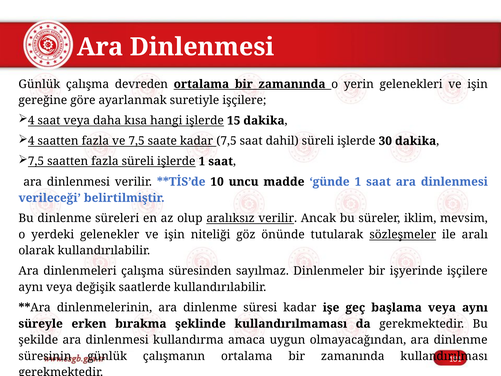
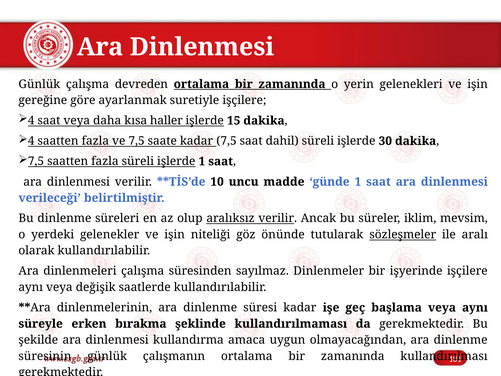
hangi: hangi -> haller
